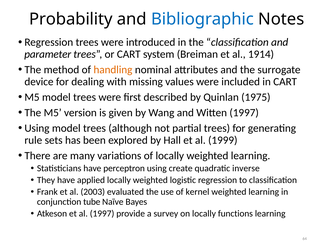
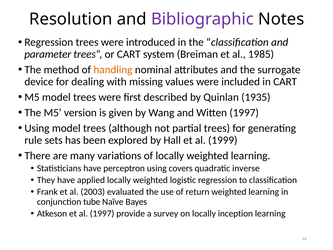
Probability: Probability -> Resolution
Bibliographic colour: blue -> purple
1914: 1914 -> 1985
1975: 1975 -> 1935
create: create -> covers
kernel: kernel -> return
functions: functions -> inception
